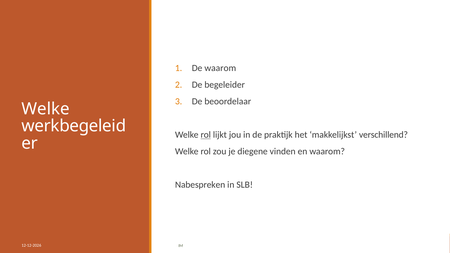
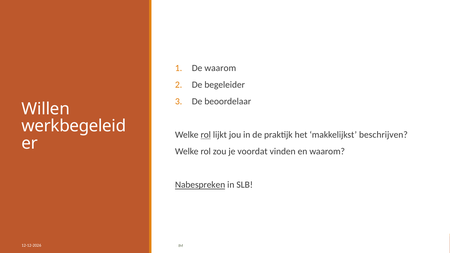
Welke at (46, 109): Welke -> Willen
verschillend: verschillend -> beschrijven
diegene: diegene -> voordat
Nabespreken underline: none -> present
